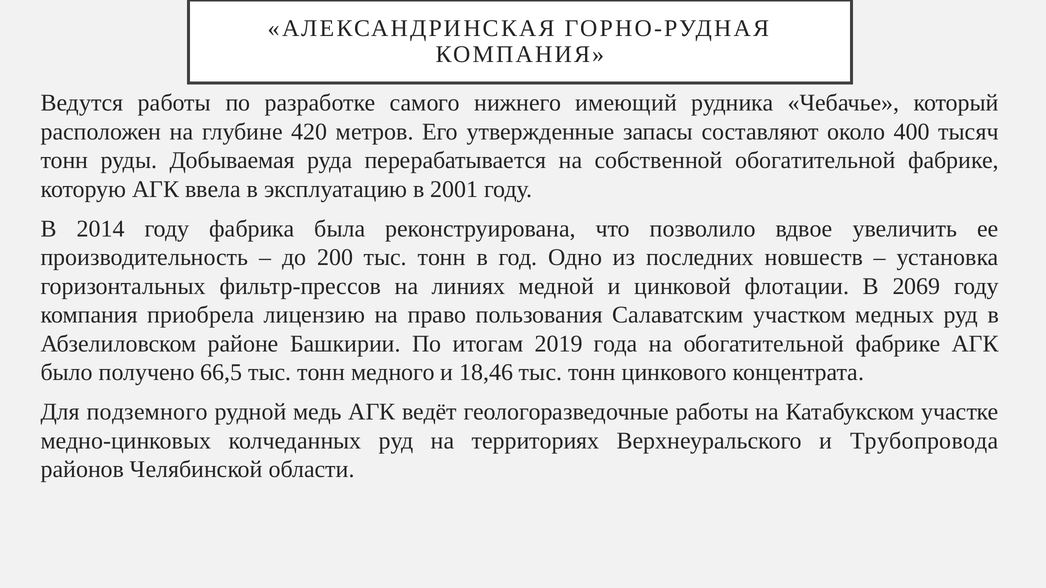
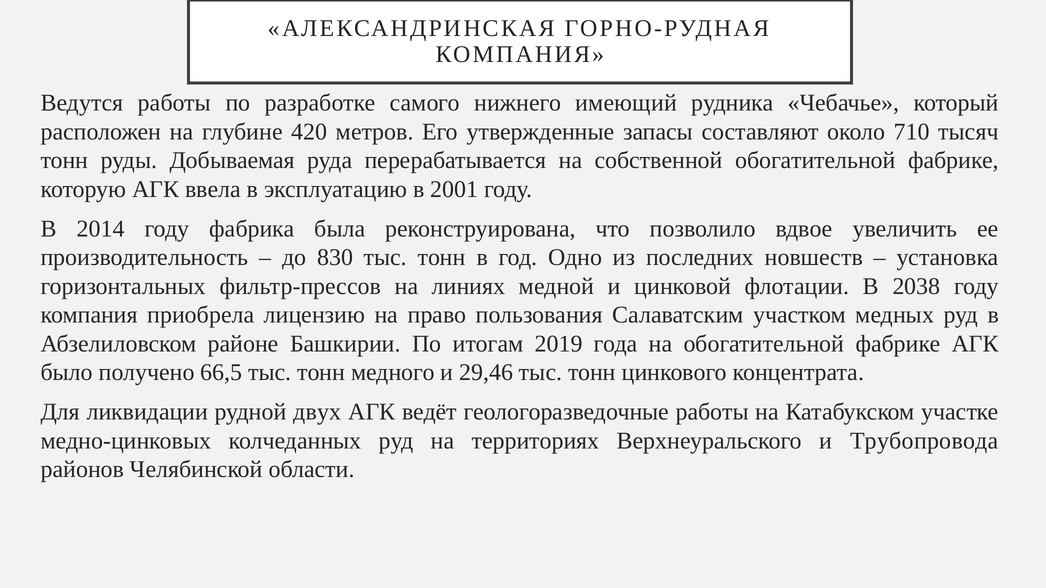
400: 400 -> 710
200: 200 -> 830
2069: 2069 -> 2038
18,46: 18,46 -> 29,46
подземного: подземного -> ликвидации
медь: медь -> двух
